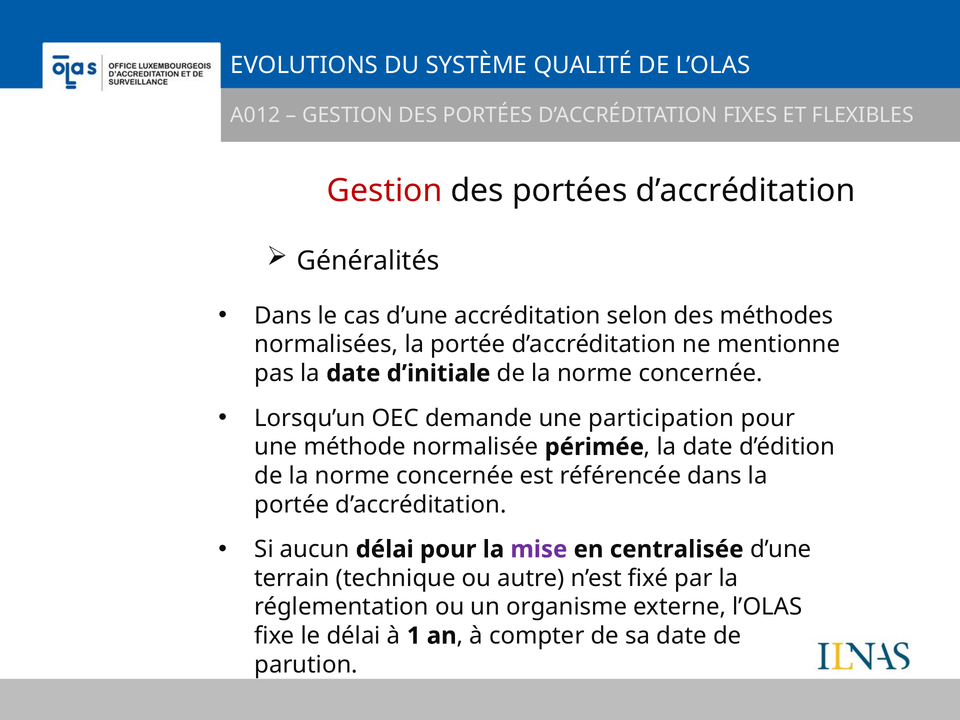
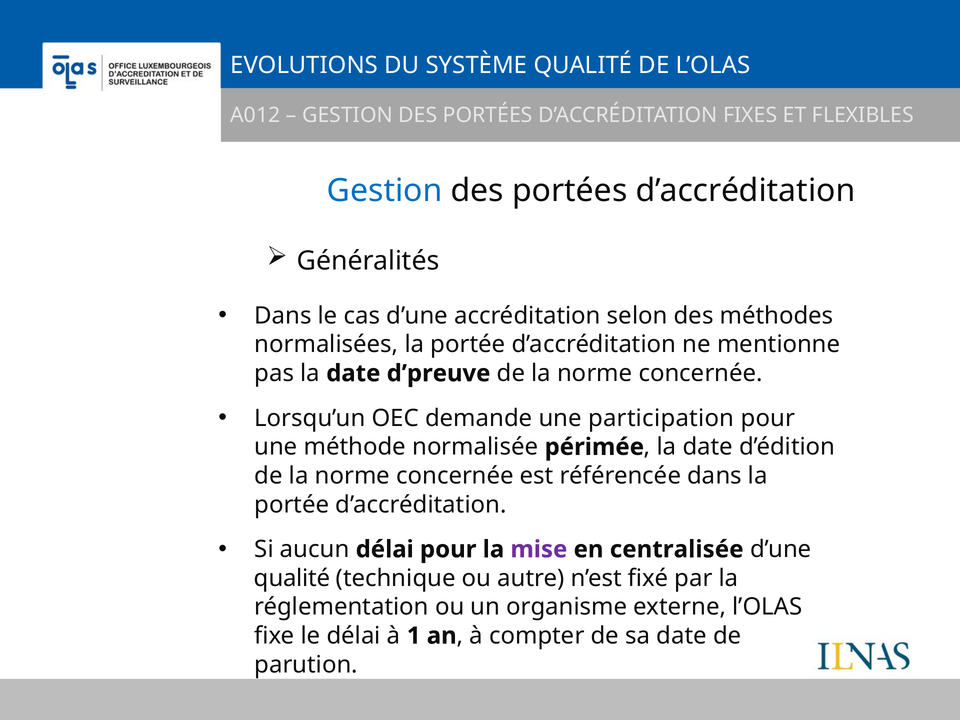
Gestion at (385, 191) colour: red -> blue
d’initiale: d’initiale -> d’preuve
terrain at (292, 578): terrain -> qualité
